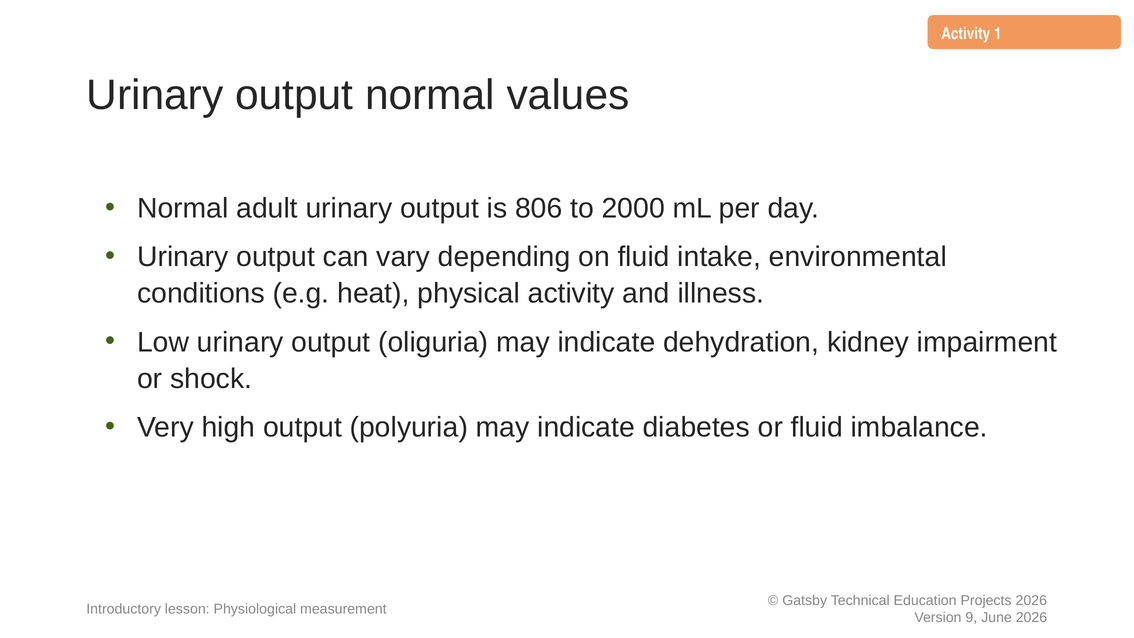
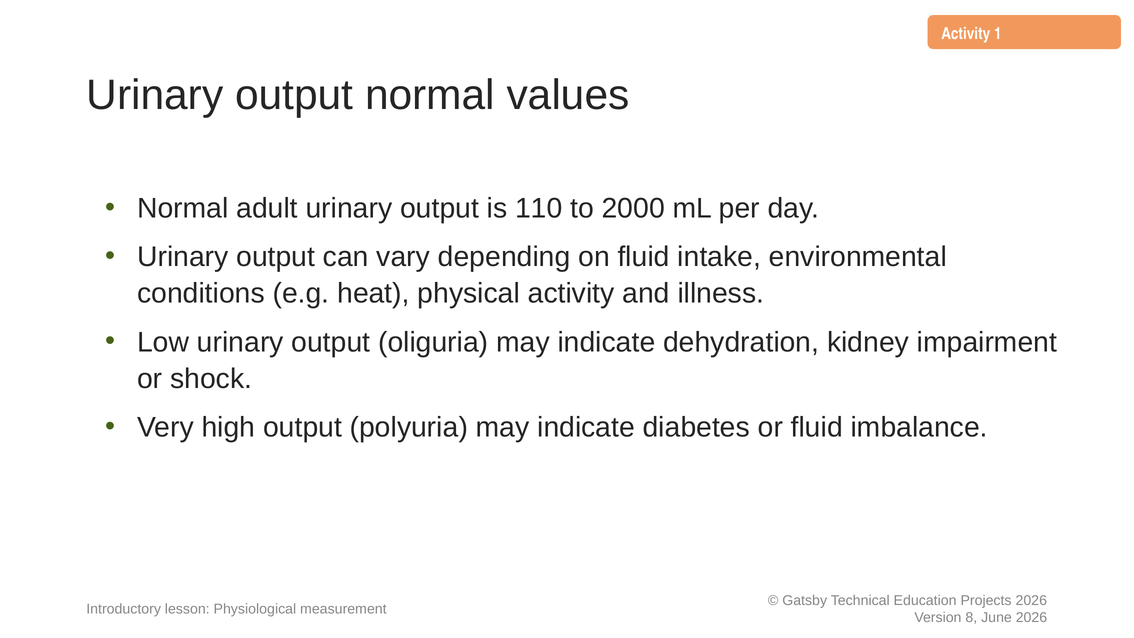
806: 806 -> 110
9: 9 -> 8
